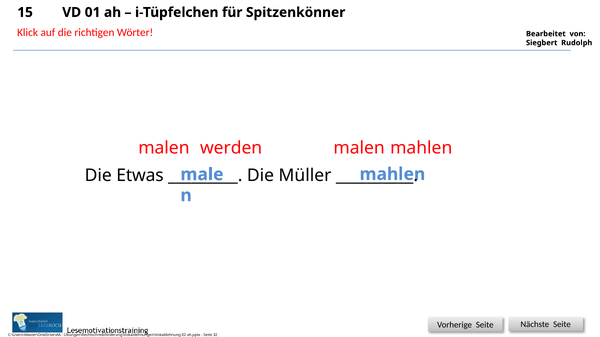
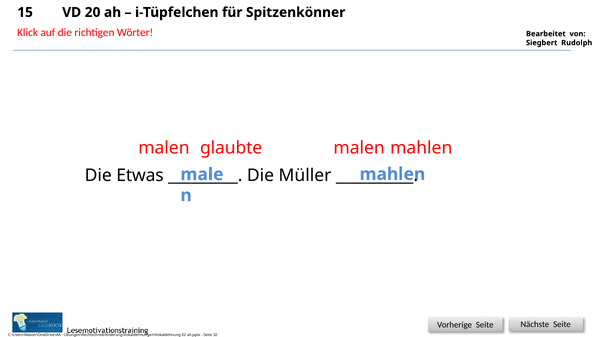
01: 01 -> 20
werden: werden -> glaubte
